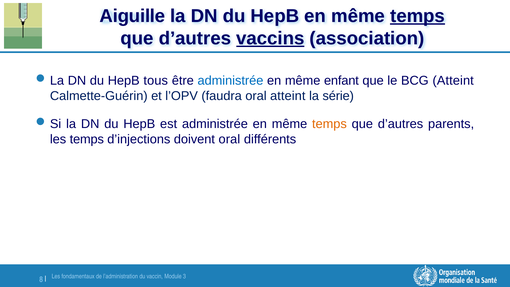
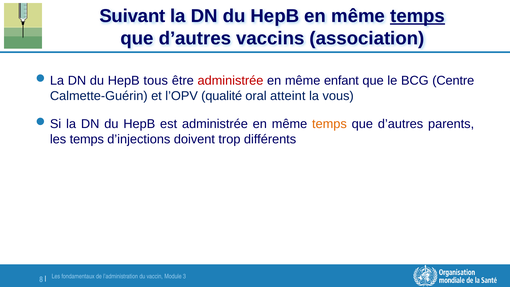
Aiguille: Aiguille -> Suivant
vaccins underline: present -> none
administrée at (230, 81) colour: blue -> red
BCG Atteint: Atteint -> Centre
faudra: faudra -> qualité
série: série -> vous
doivent oral: oral -> trop
